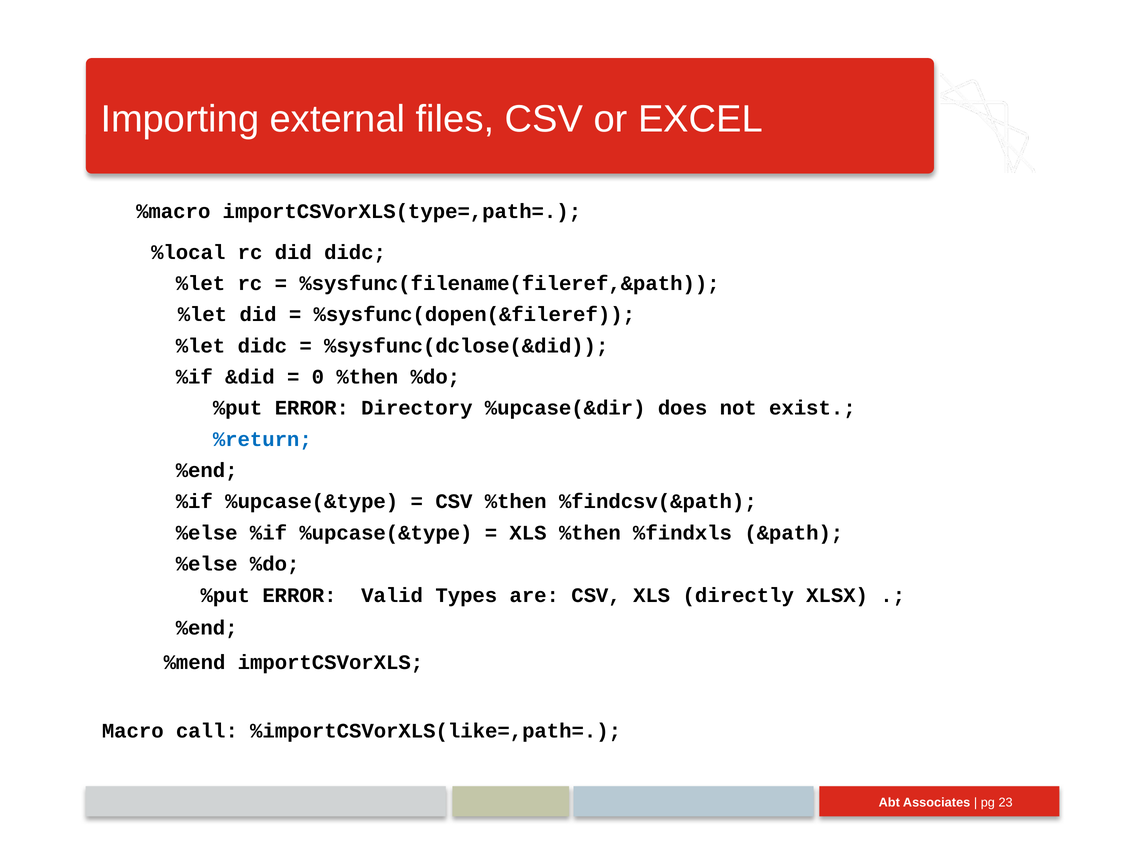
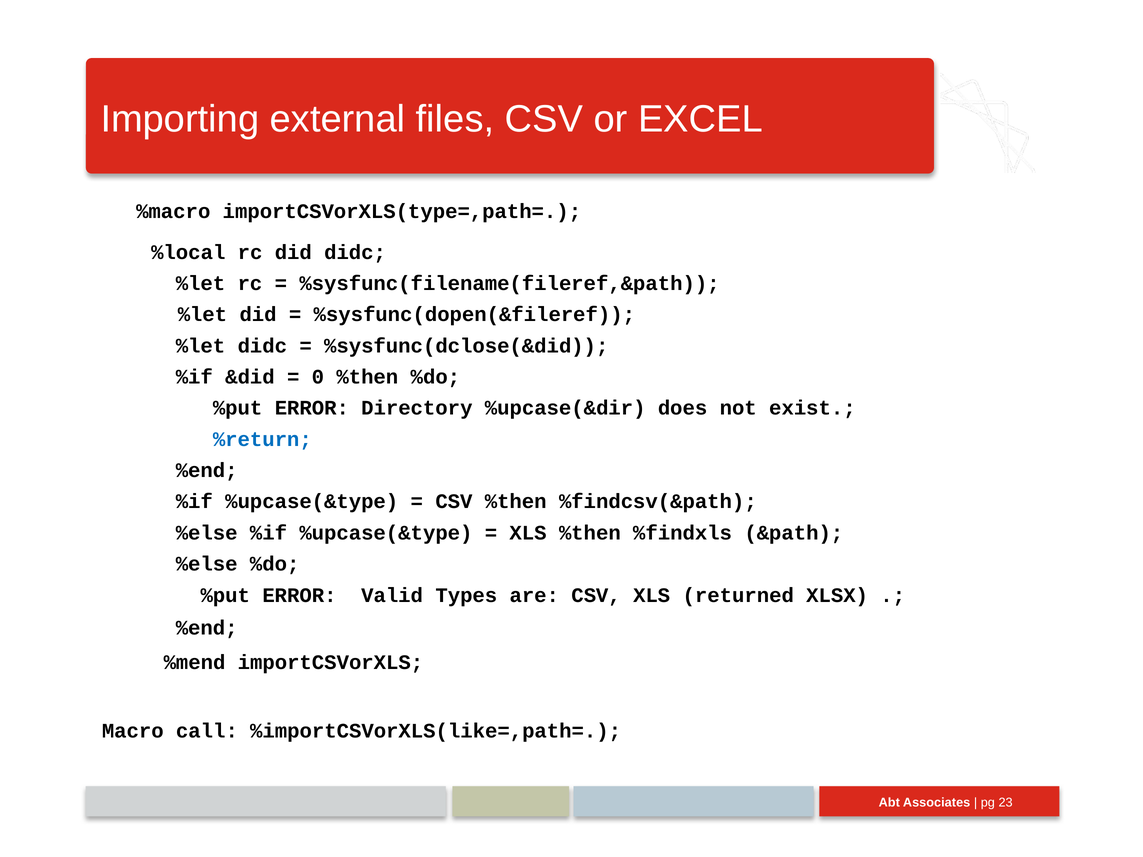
directly: directly -> returned
